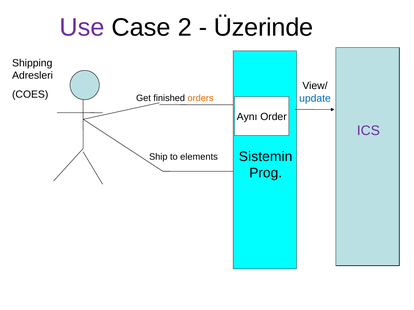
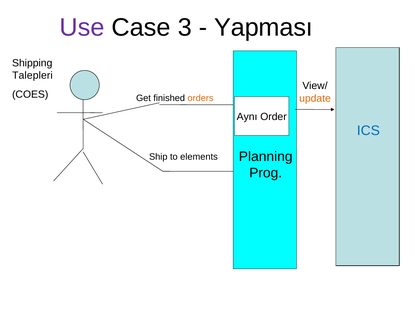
2: 2 -> 3
Üzerinde: Üzerinde -> Yapması
Adresleri: Adresleri -> Talepleri
update colour: blue -> orange
ICS colour: purple -> blue
Sistemin: Sistemin -> Planning
